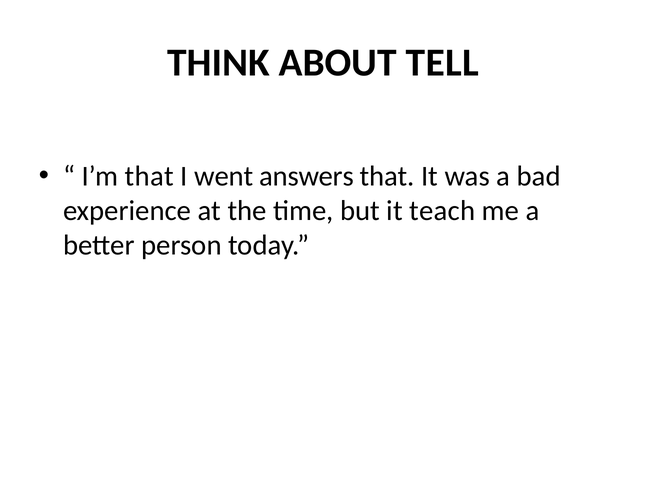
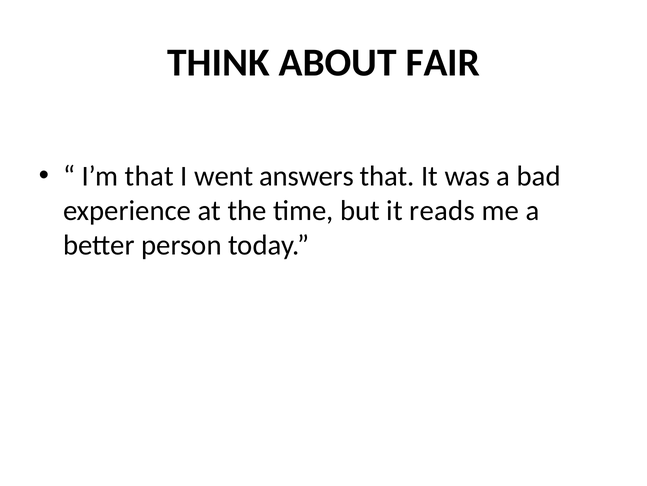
TELL: TELL -> FAIR
teach: teach -> reads
